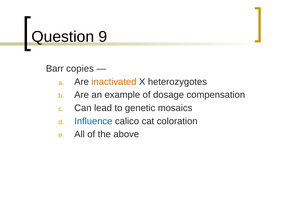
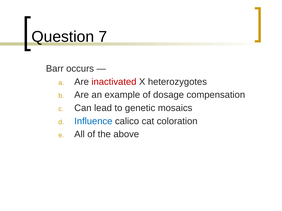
9: 9 -> 7
copies: copies -> occurs
inactivated colour: orange -> red
